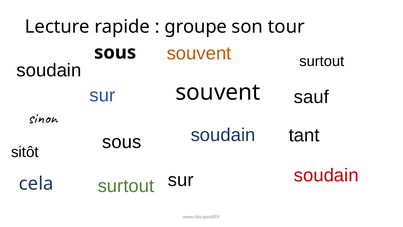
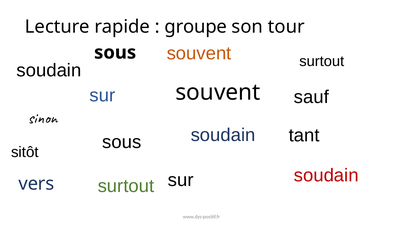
cela: cela -> vers
